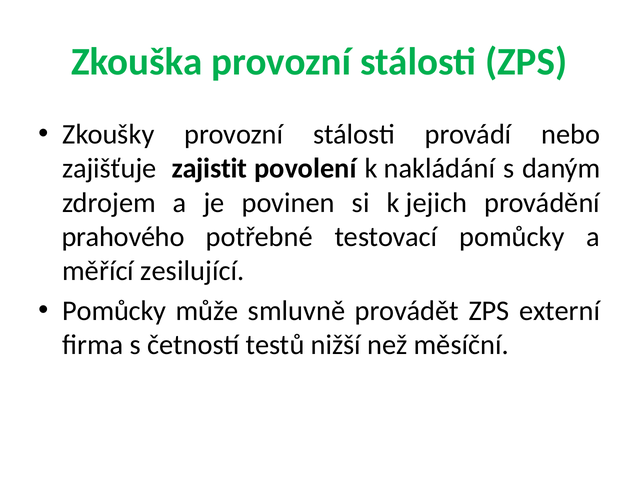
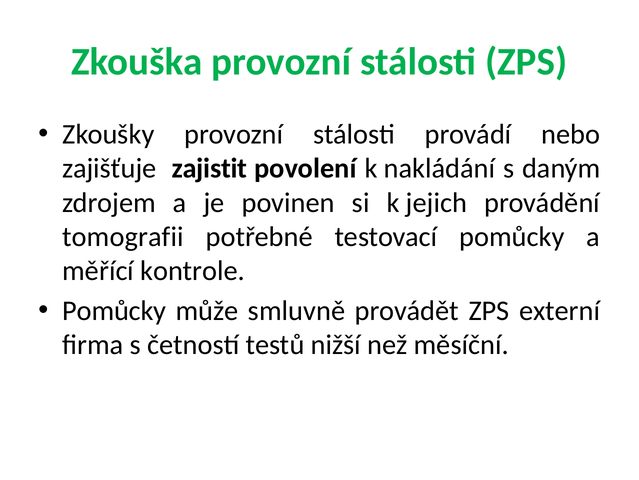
prahového: prahového -> tomografii
zesilující: zesilující -> kontrole
